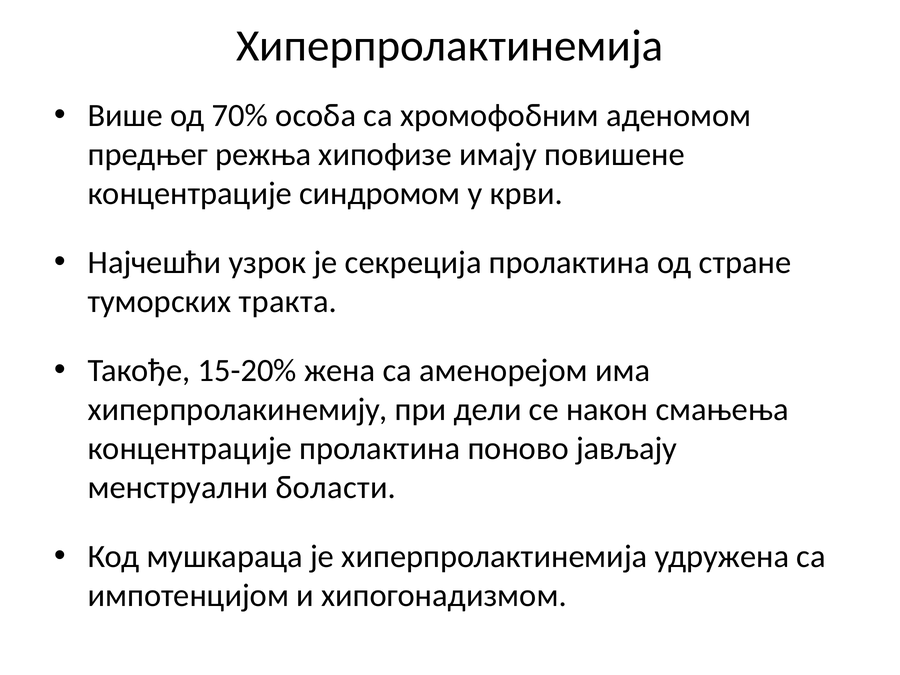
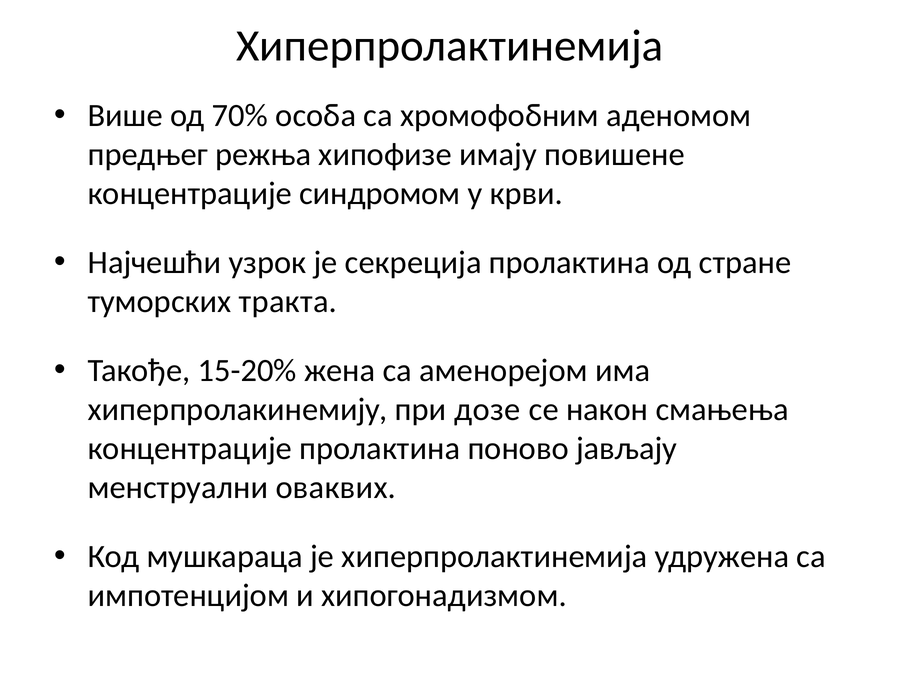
дели: дели -> дозе
боласти: боласти -> оваквих
